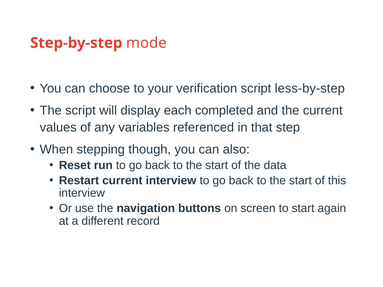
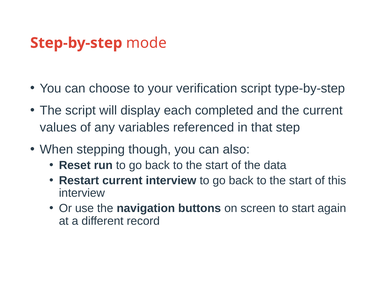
less-by-step: less-by-step -> type-by-step
